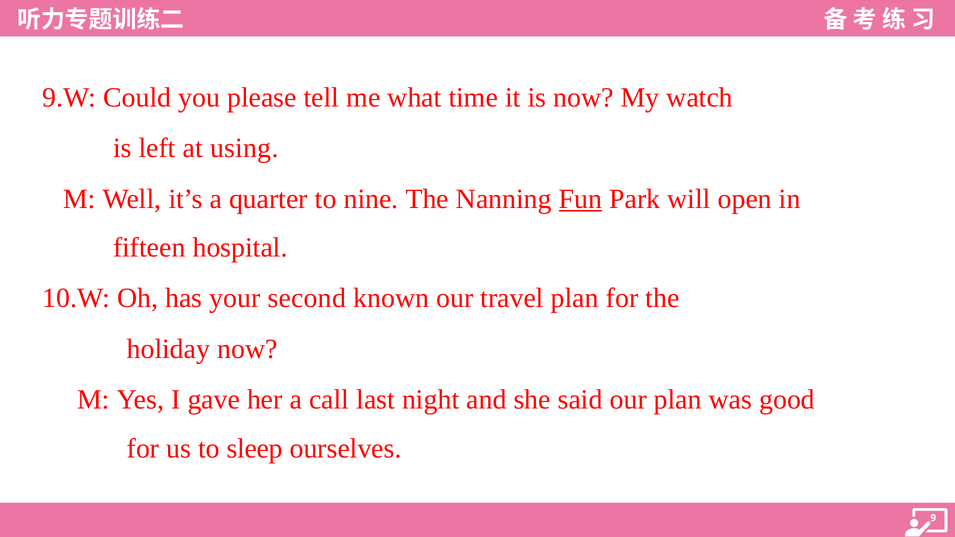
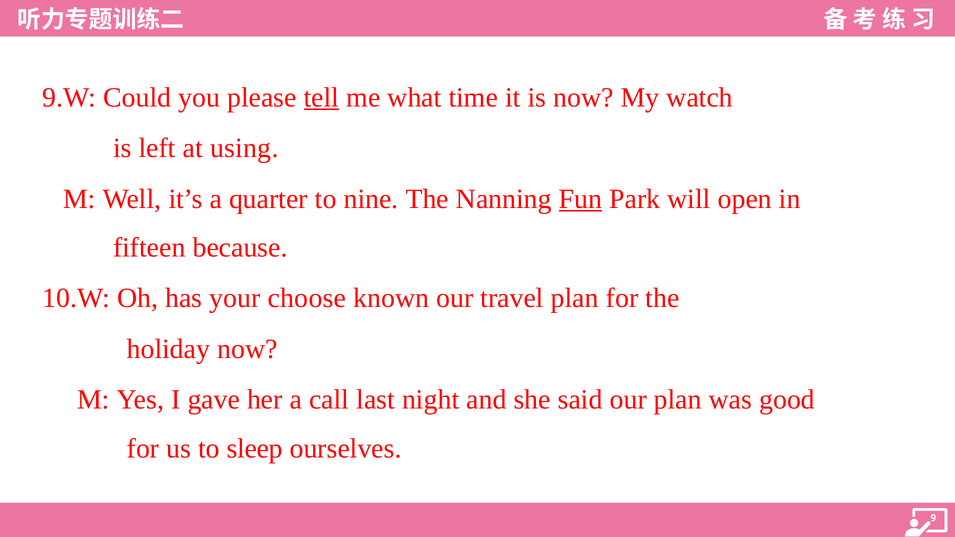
tell underline: none -> present
hospital: hospital -> because
second: second -> choose
